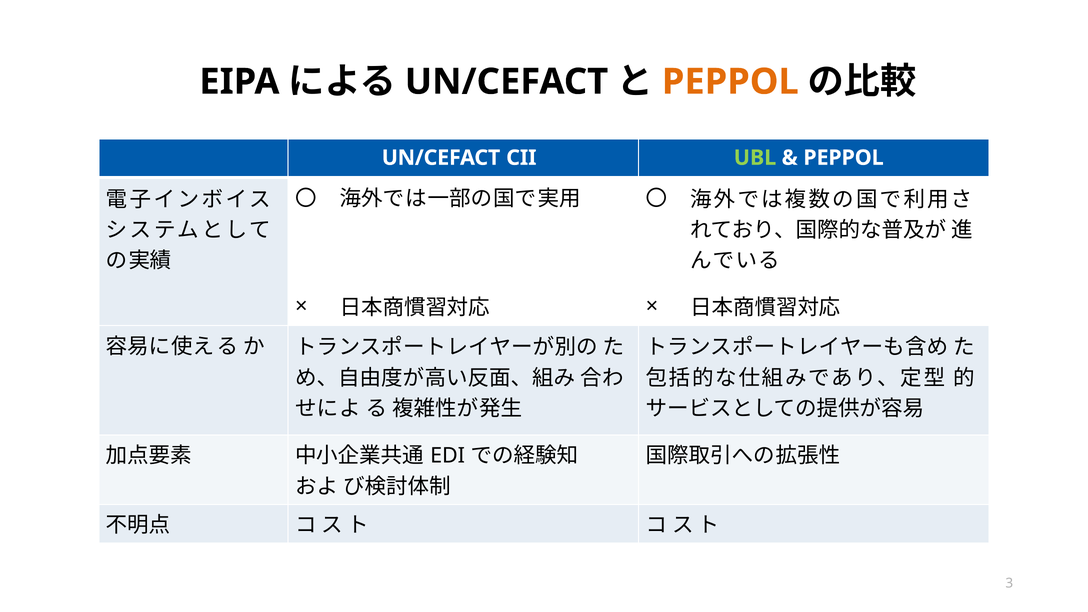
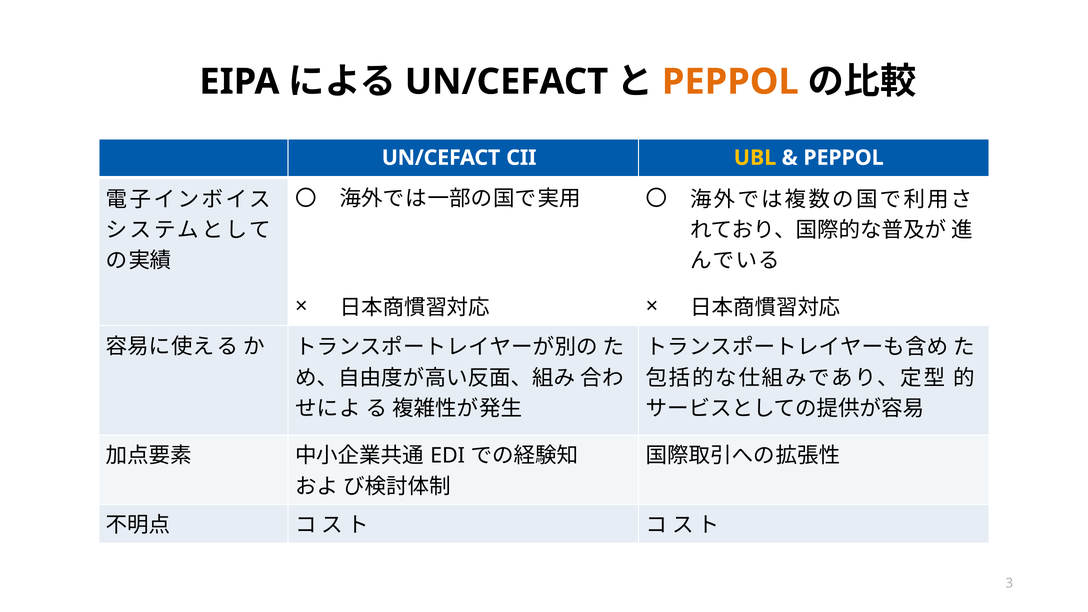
UBL colour: light green -> yellow
